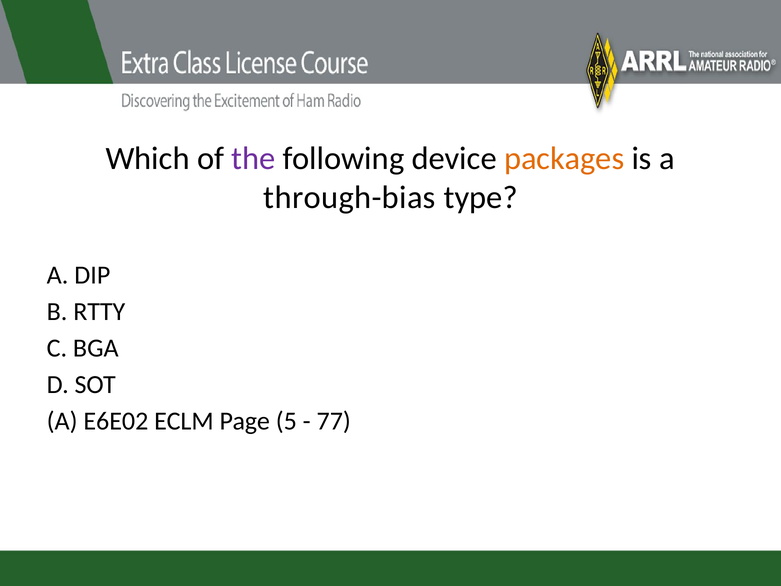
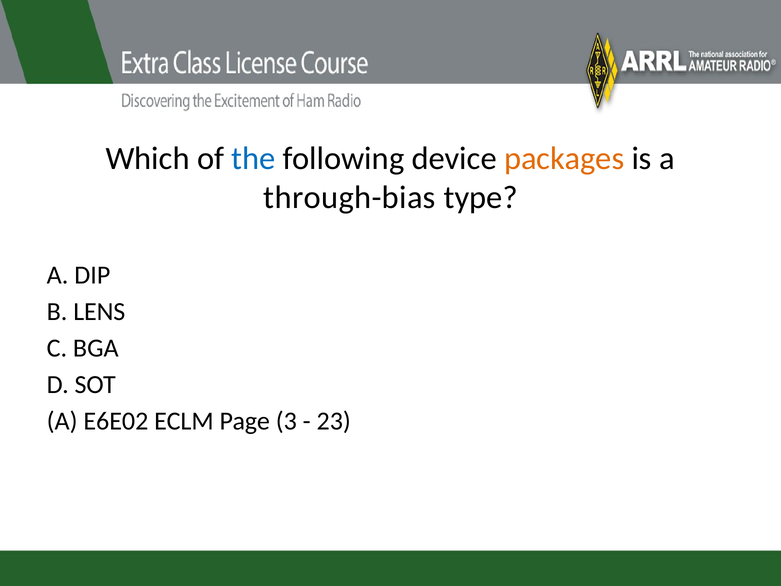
the colour: purple -> blue
RTTY: RTTY -> LENS
5: 5 -> 3
77: 77 -> 23
